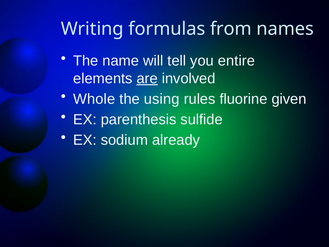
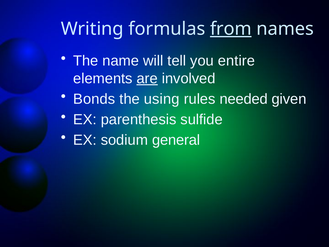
from underline: none -> present
Whole: Whole -> Bonds
fluorine: fluorine -> needed
already: already -> general
